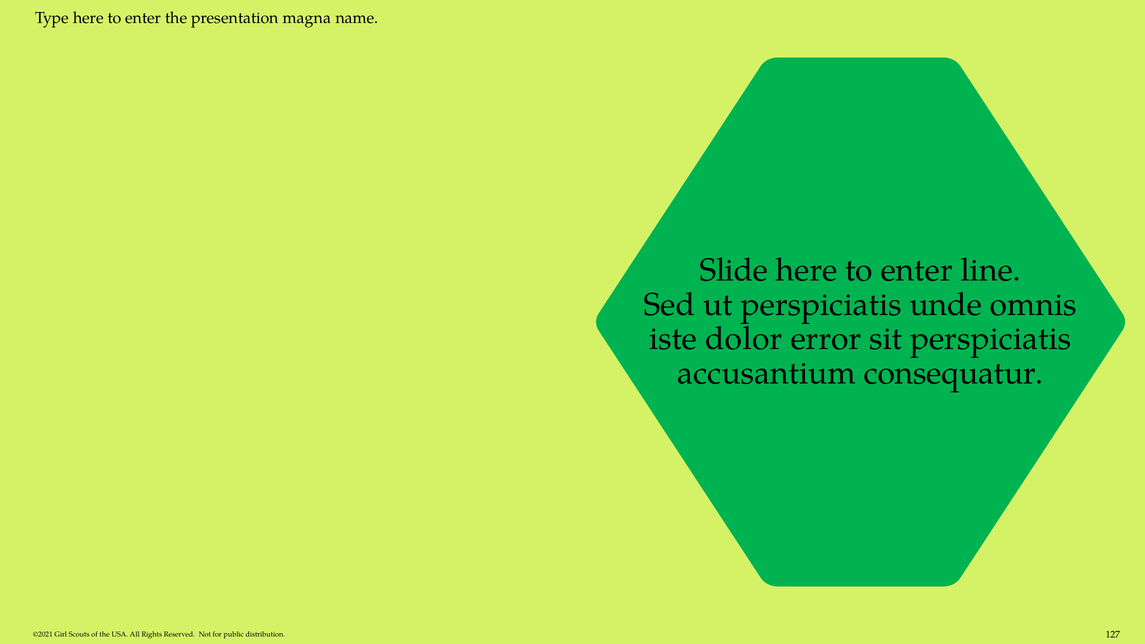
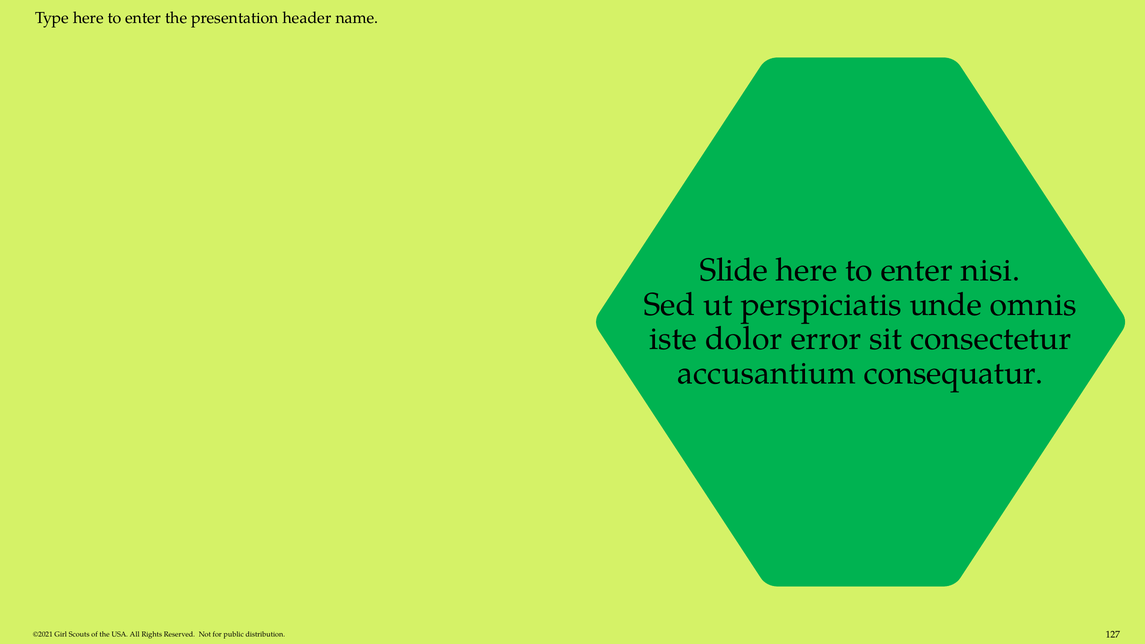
magna: magna -> header
line: line -> nisi
sit perspiciatis: perspiciatis -> consectetur
